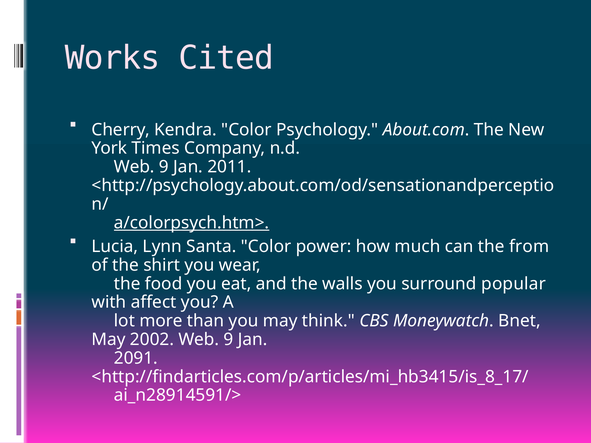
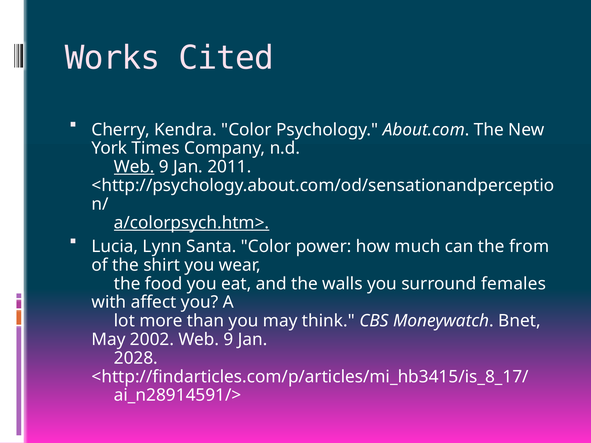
Web at (134, 167) underline: none -> present
popular: popular -> females
2091: 2091 -> 2028
